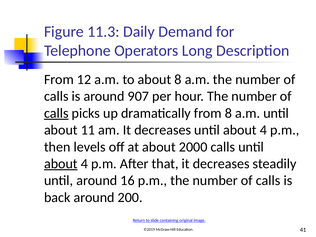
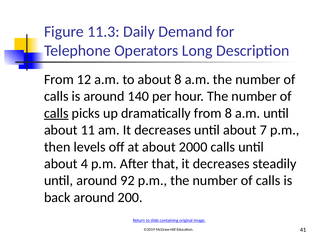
907: 907 -> 140
decreases until about 4: 4 -> 7
about at (61, 164) underline: present -> none
16: 16 -> 92
